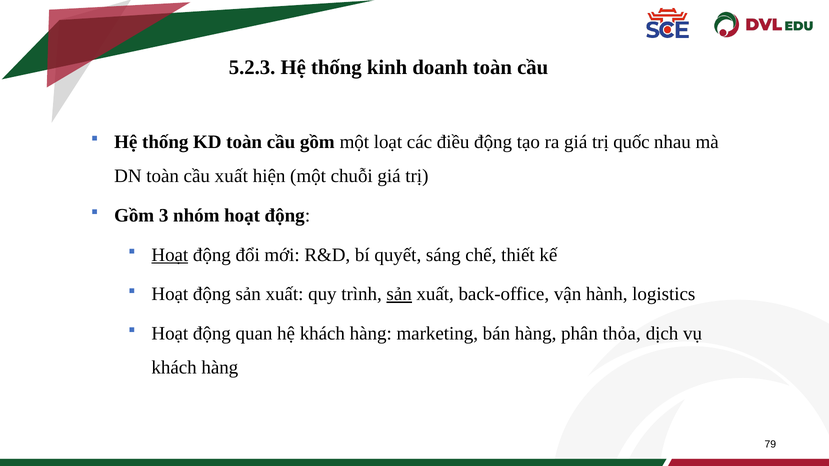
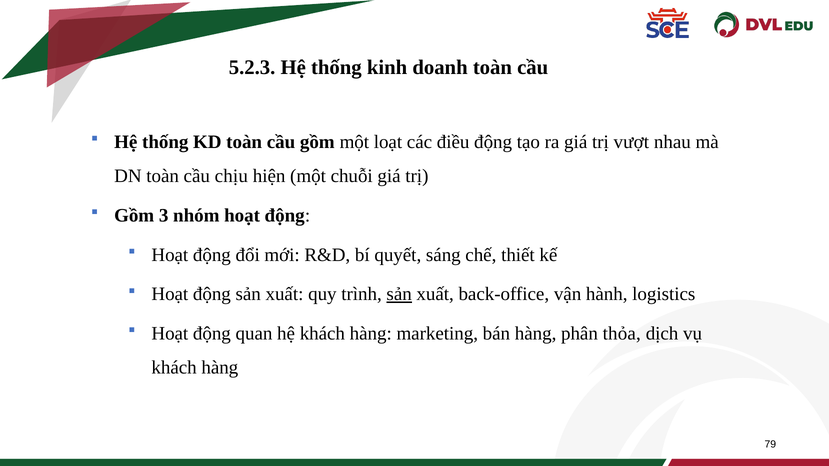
quốc: quốc -> vượt
cầu xuất: xuất -> chịu
Hoạt at (170, 255) underline: present -> none
